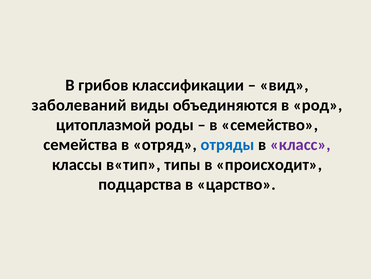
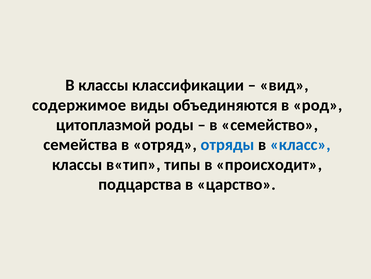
В грибов: грибов -> классы
заболеваний: заболеваний -> содержимое
класс colour: purple -> blue
